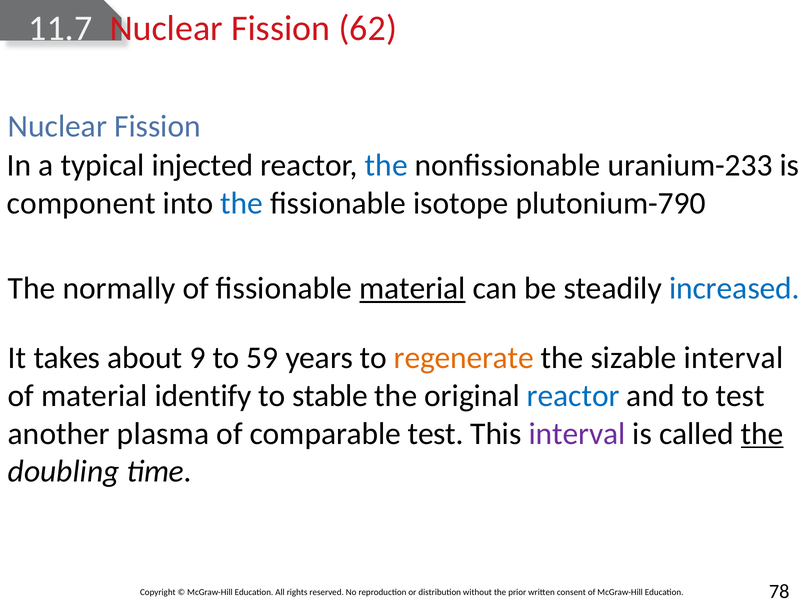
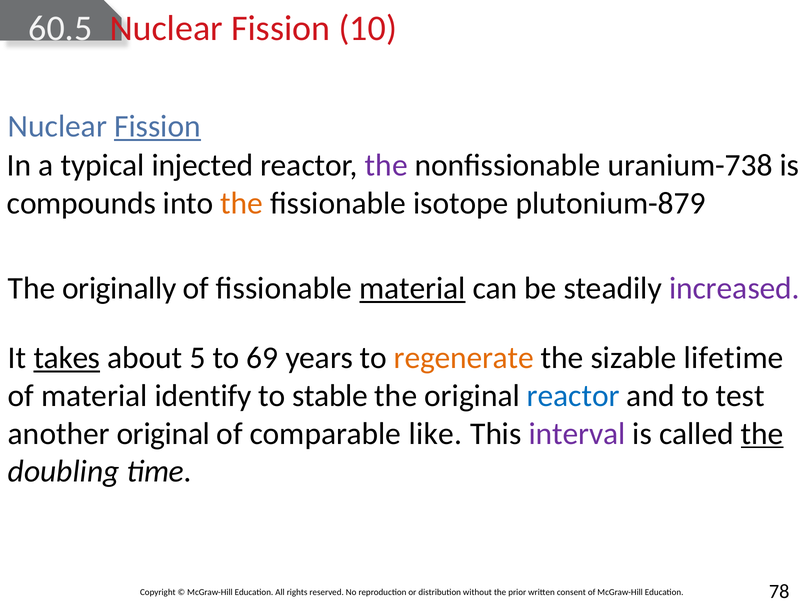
11.7: 11.7 -> 60.5
62: 62 -> 10
Fission at (158, 127) underline: none -> present
the at (386, 165) colour: blue -> purple
uranium-233: uranium-233 -> uranium-738
component: component -> compounds
the at (242, 203) colour: blue -> orange
plutonium-790: plutonium-790 -> plutonium-879
normally: normally -> originally
increased colour: blue -> purple
takes underline: none -> present
9: 9 -> 5
59: 59 -> 69
sizable interval: interval -> lifetime
another plasma: plasma -> original
comparable test: test -> like
